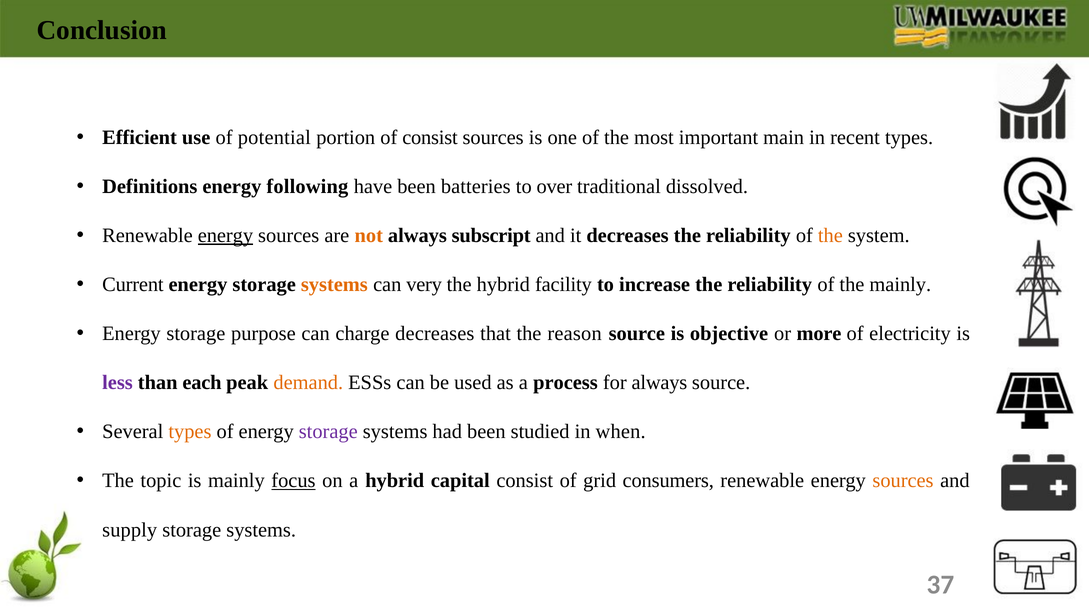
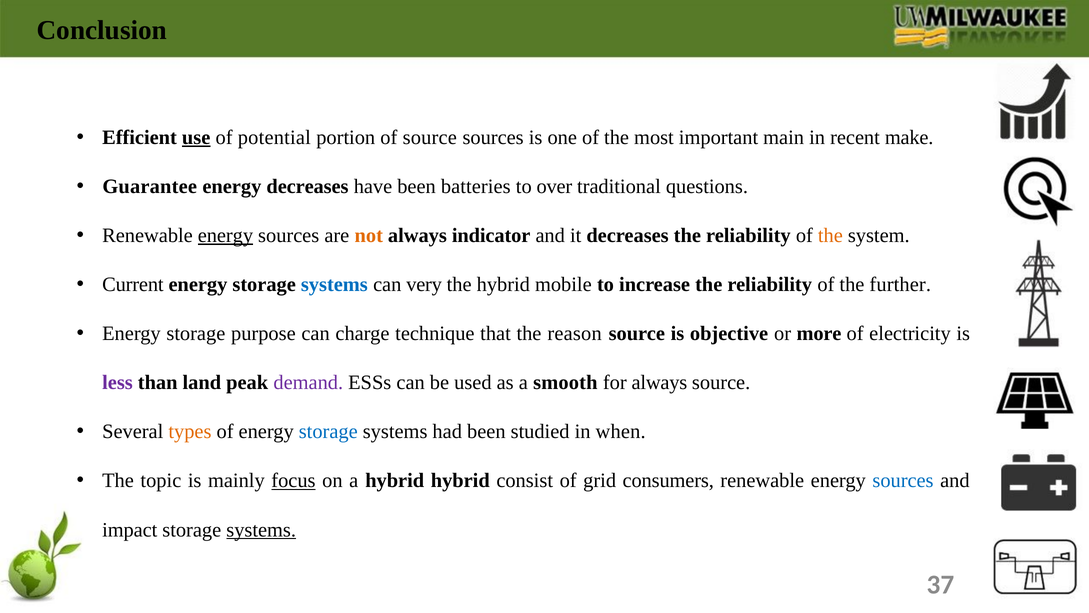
use underline: none -> present
of consist: consist -> source
recent types: types -> make
Definitions: Definitions -> Guarantee
energy following: following -> decreases
dissolved: dissolved -> questions
subscript: subscript -> indicator
systems at (334, 284) colour: orange -> blue
facility: facility -> mobile
the mainly: mainly -> further
charge decreases: decreases -> technique
each: each -> land
demand colour: orange -> purple
process: process -> smooth
storage at (328, 431) colour: purple -> blue
hybrid capital: capital -> hybrid
sources at (903, 480) colour: orange -> blue
supply: supply -> impact
systems at (261, 529) underline: none -> present
